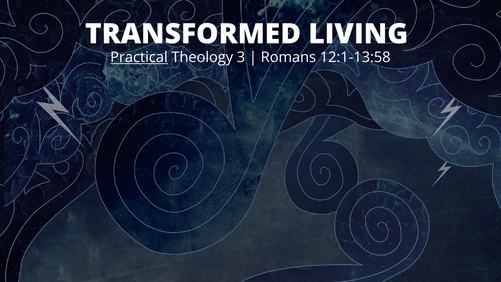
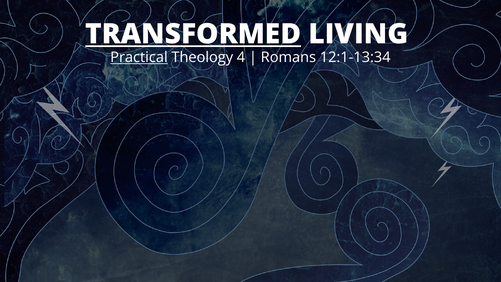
TRANSFORMED underline: none -> present
3: 3 -> 4
12:1-13:58: 12:1-13:58 -> 12:1-13:34
